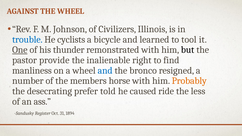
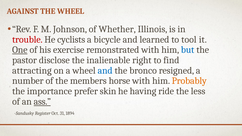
Civilizers: Civilizers -> Whether
trouble colour: blue -> red
thunder: thunder -> exercise
but colour: black -> blue
provide: provide -> disclose
manliness: manliness -> attracting
desecrating: desecrating -> importance
told: told -> skin
caused: caused -> having
ass underline: none -> present
